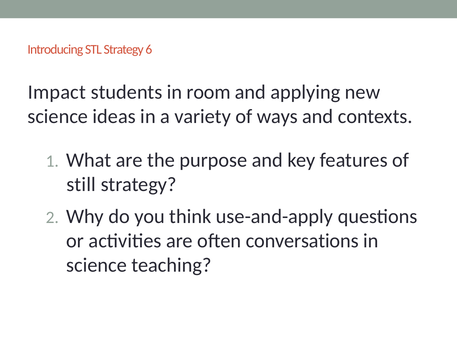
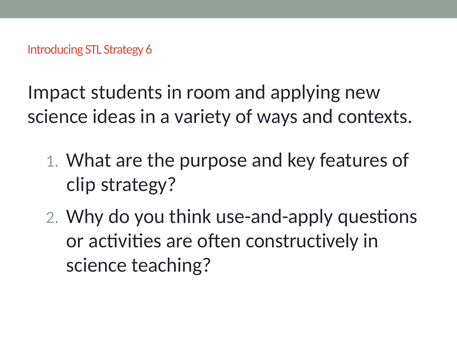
still: still -> clip
conversations: conversations -> constructively
